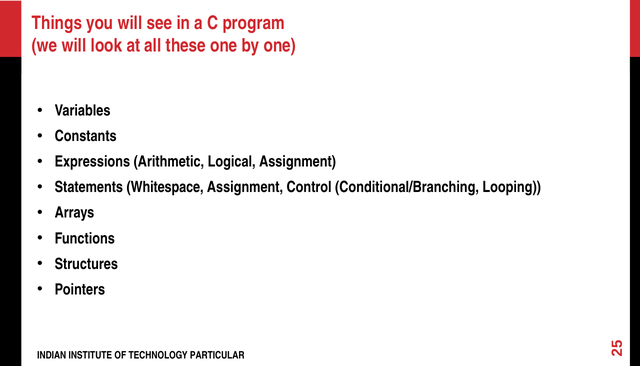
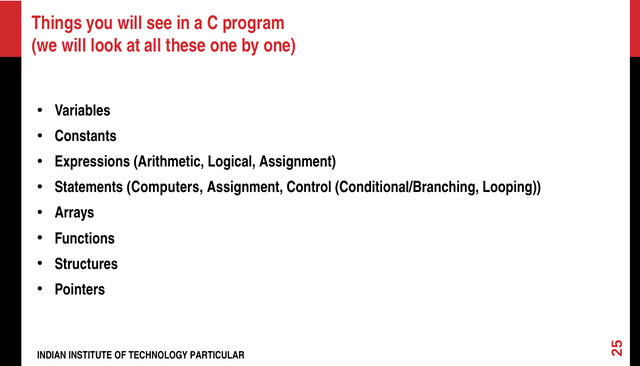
Whitespace: Whitespace -> Computers
